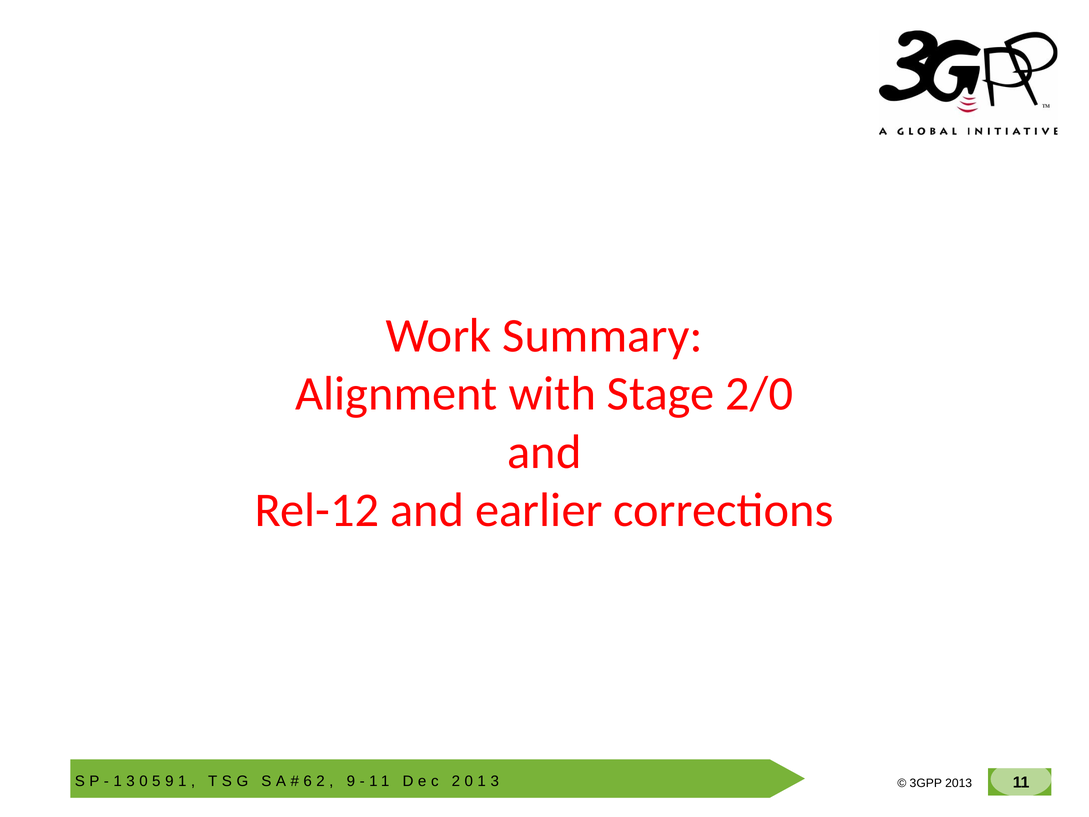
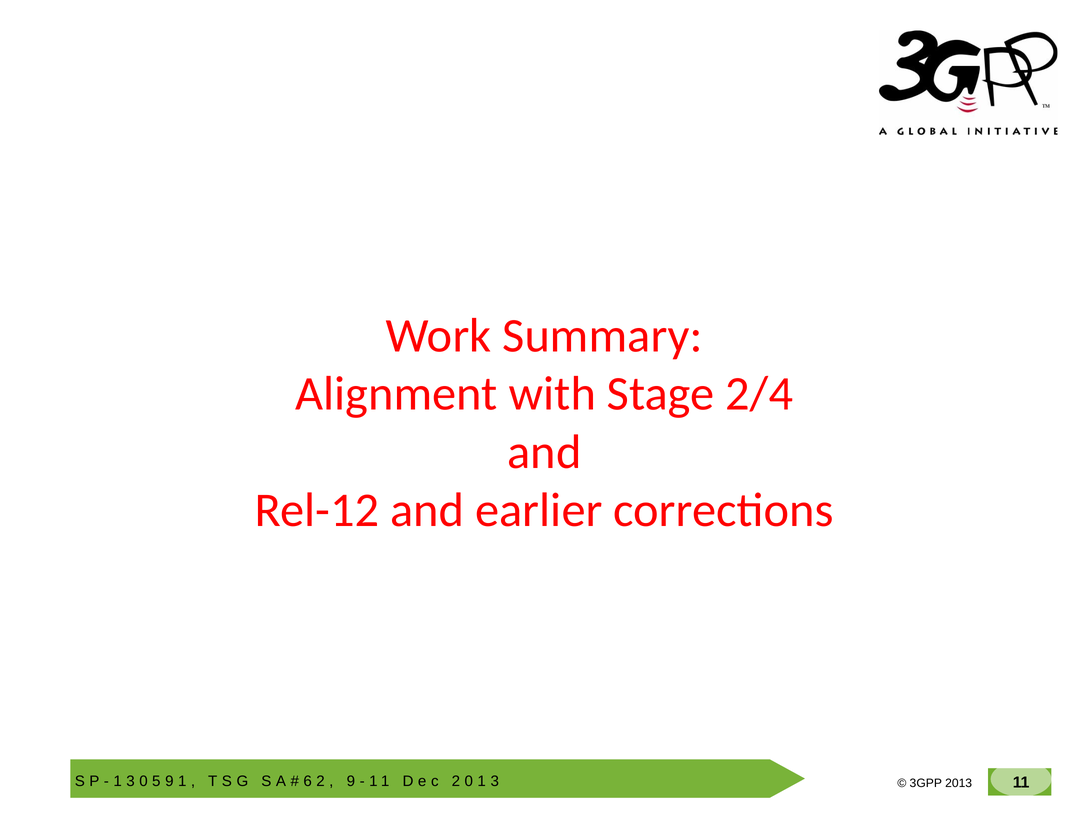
2/0: 2/0 -> 2/4
